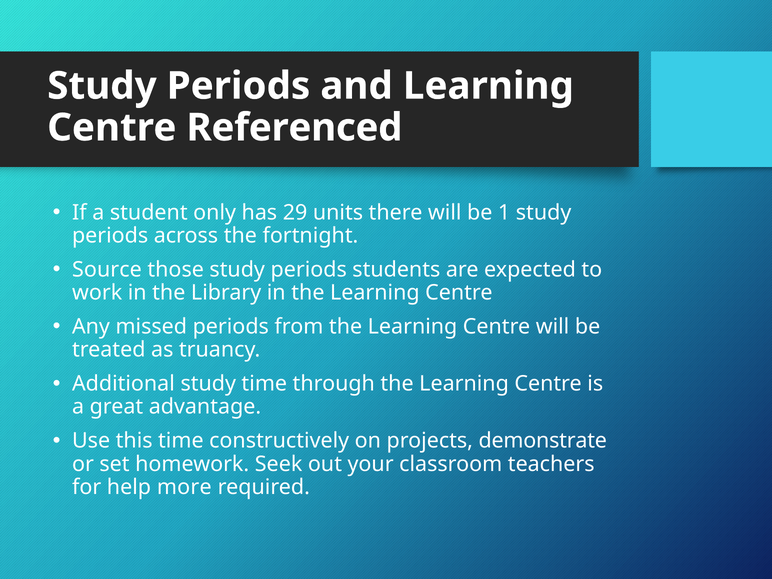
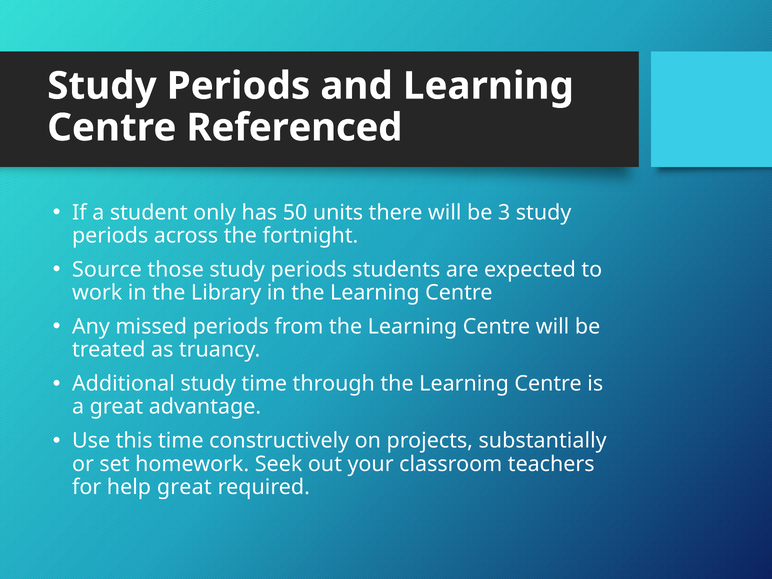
29: 29 -> 50
1: 1 -> 3
demonstrate: demonstrate -> substantially
help more: more -> great
